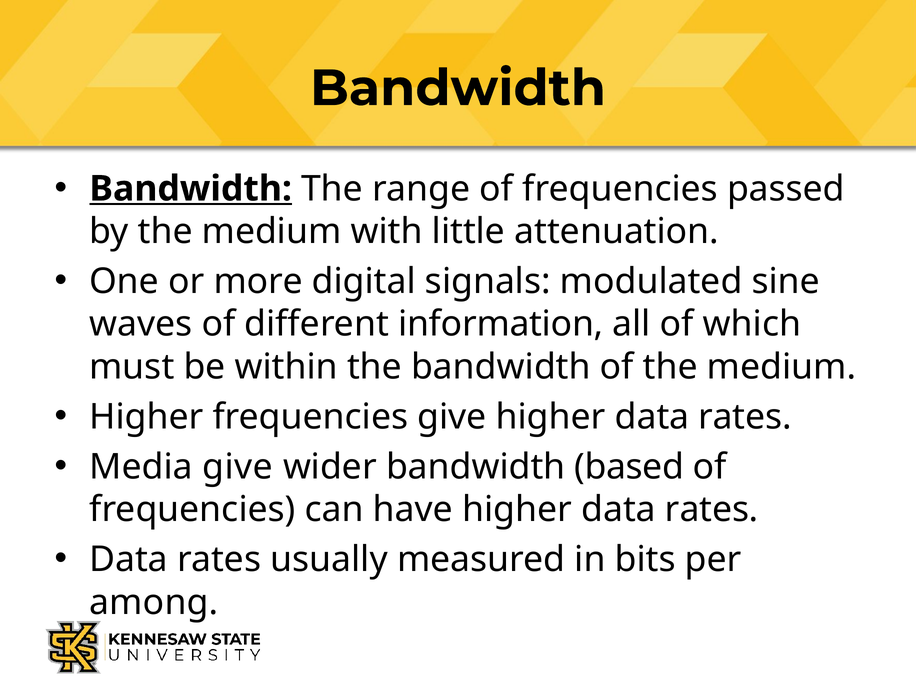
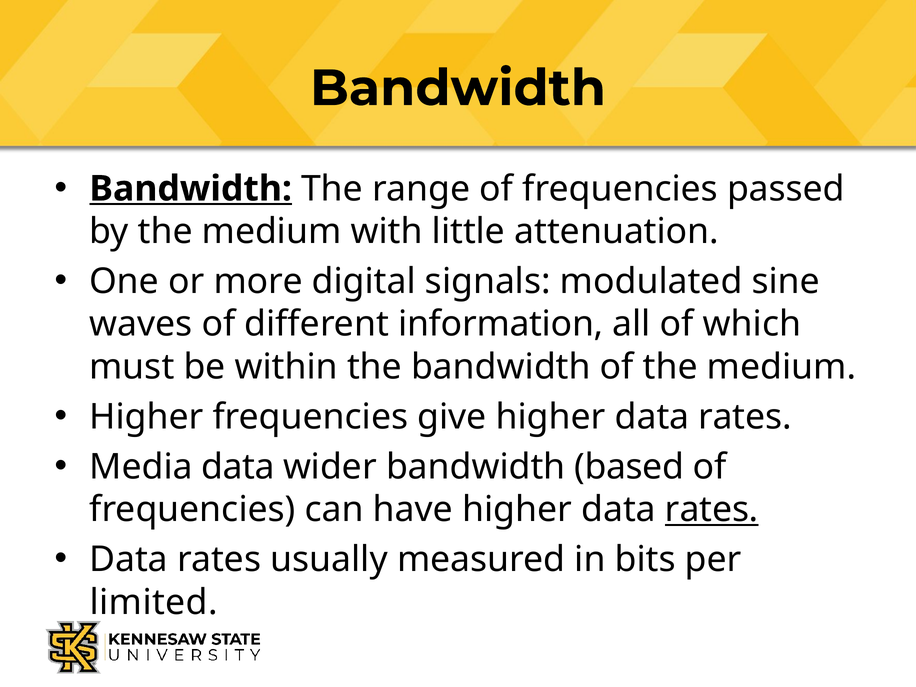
Media give: give -> data
rates at (712, 510) underline: none -> present
among: among -> limited
